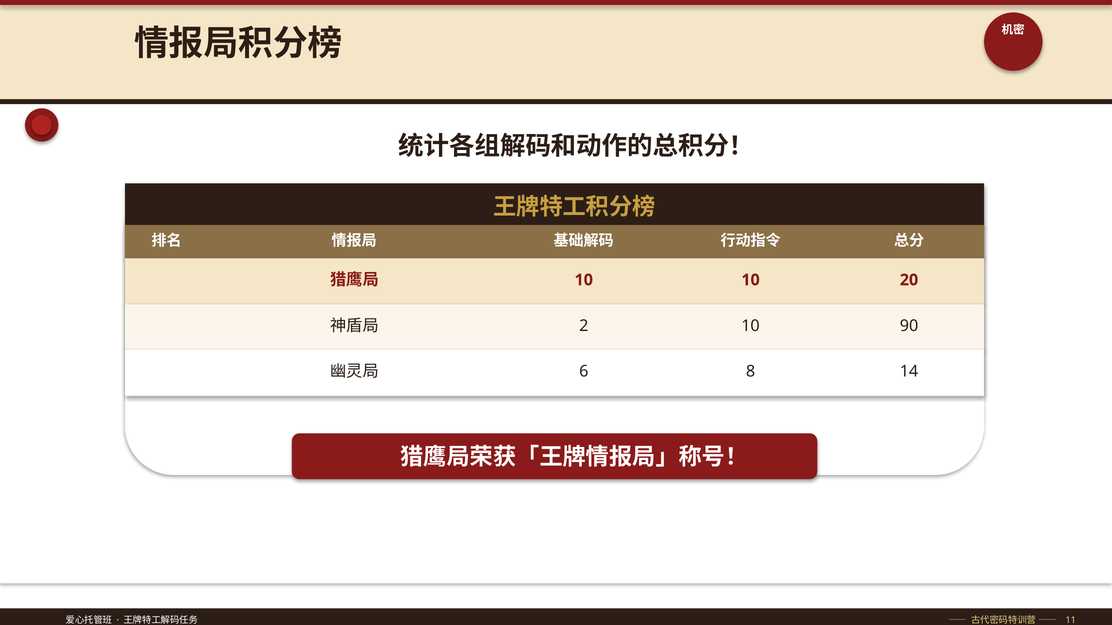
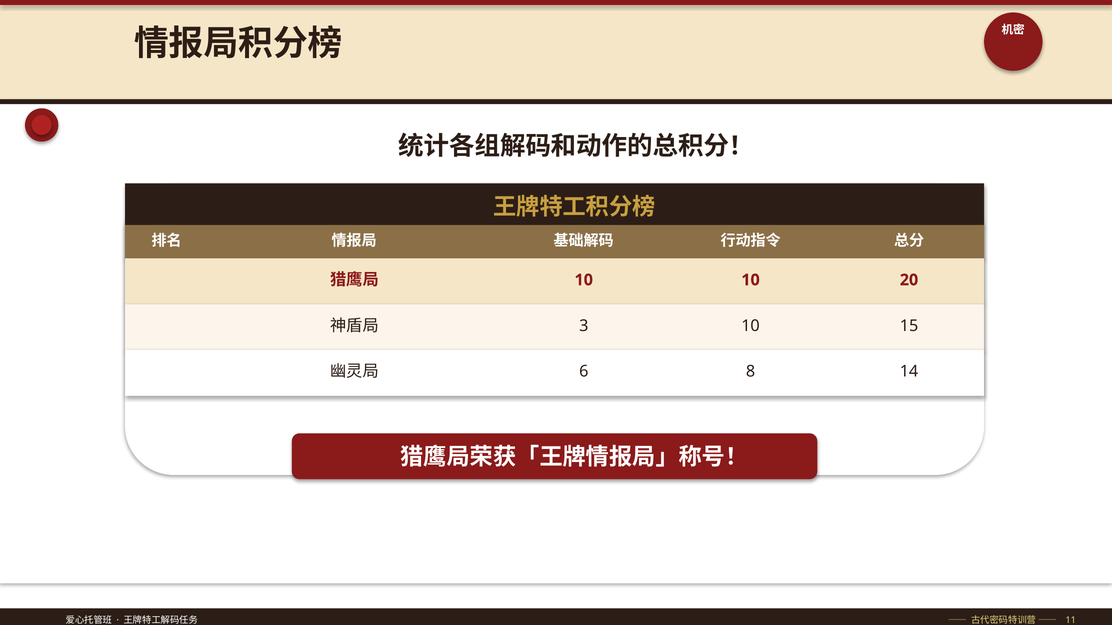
2: 2 -> 3
90: 90 -> 15
